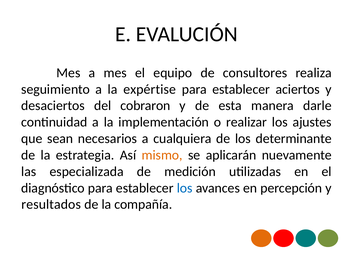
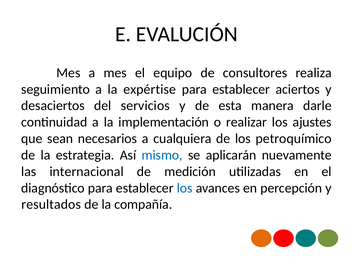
cobraron: cobraron -> servicios
determinante: determinante -> petroquímico
mismo colour: orange -> blue
especializada: especializada -> internacional
